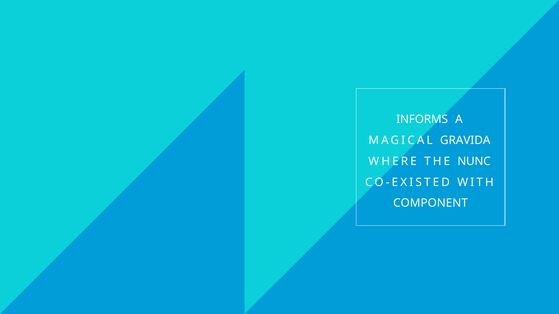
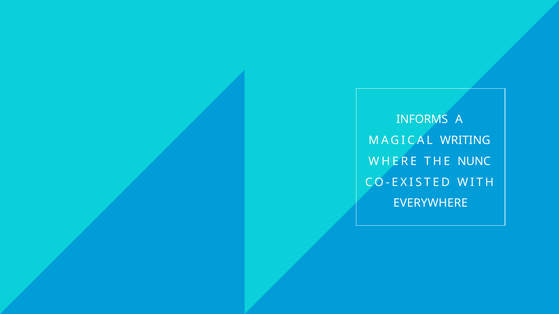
GRAVIDA: GRAVIDA -> WRITING
COMPONENT: COMPONENT -> EVERYWHERE
